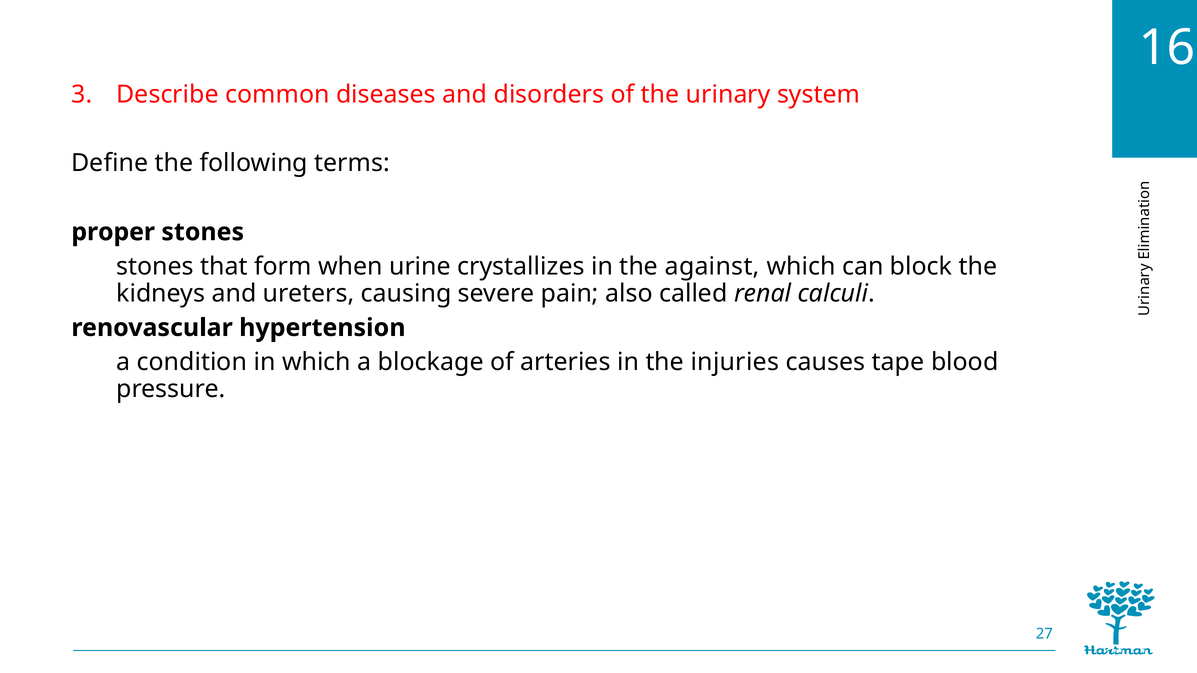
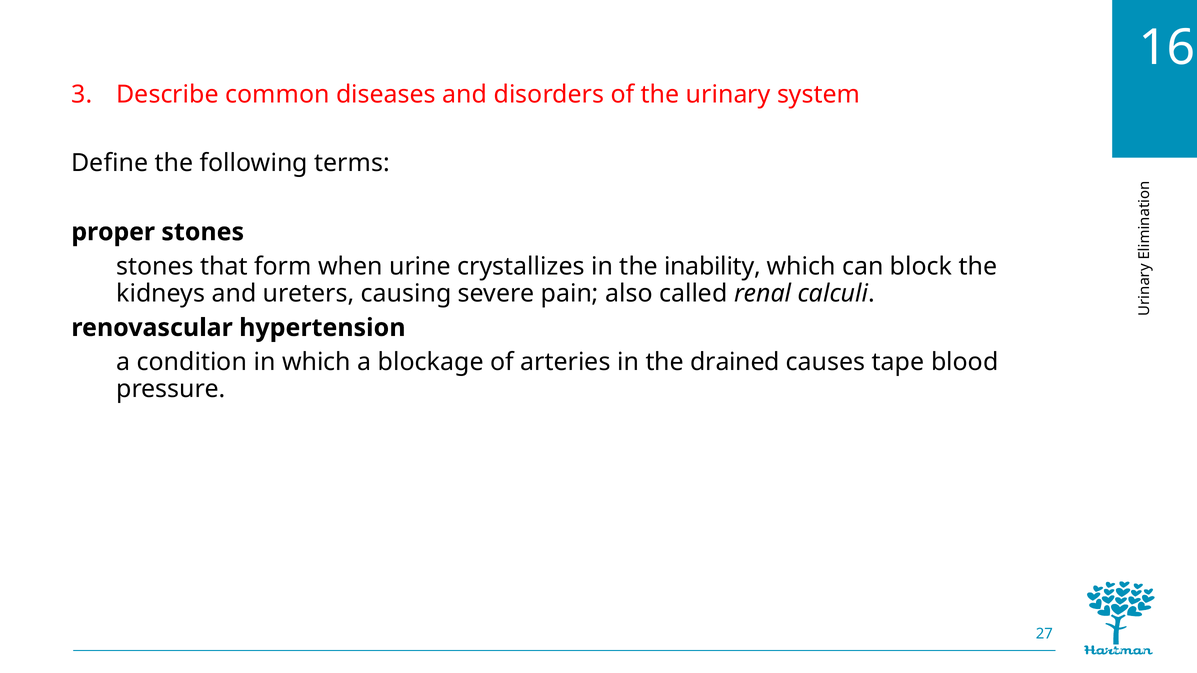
against: against -> inability
injuries: injuries -> drained
